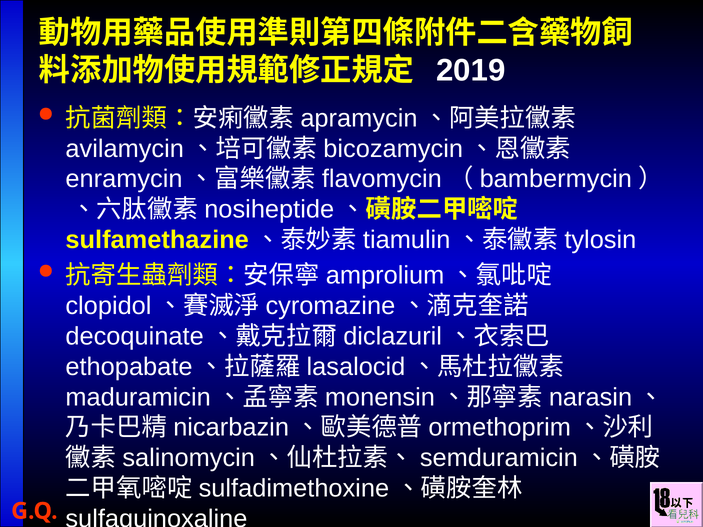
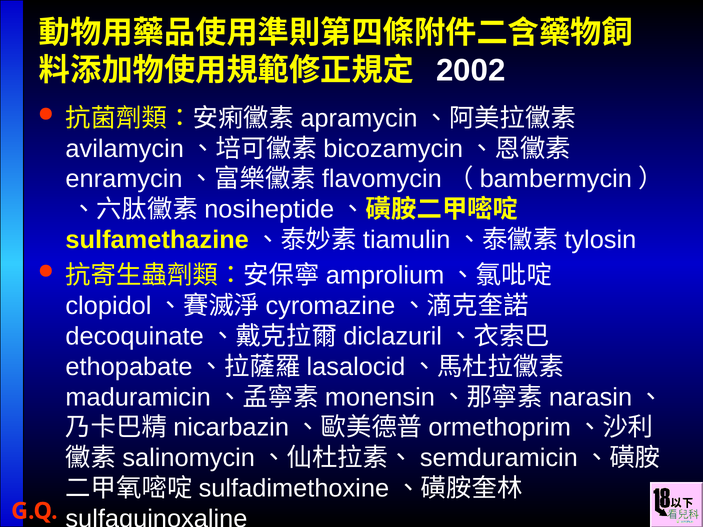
2019: 2019 -> 2002
